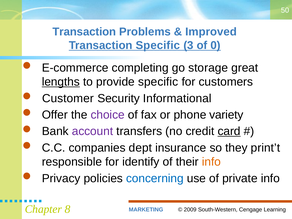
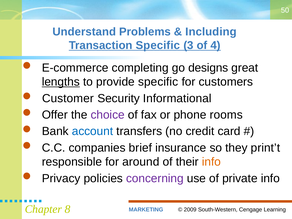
Transaction at (84, 32): Transaction -> Understand
Improved: Improved -> Including
0: 0 -> 4
storage: storage -> designs
variety: variety -> rooms
account colour: purple -> blue
card underline: present -> none
dept: dept -> brief
identify: identify -> around
concerning colour: blue -> purple
